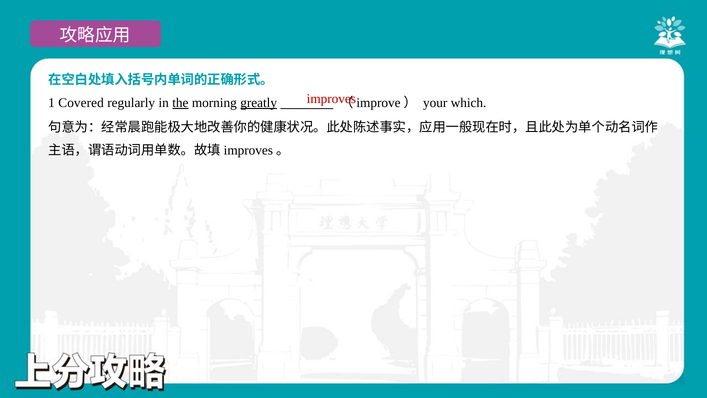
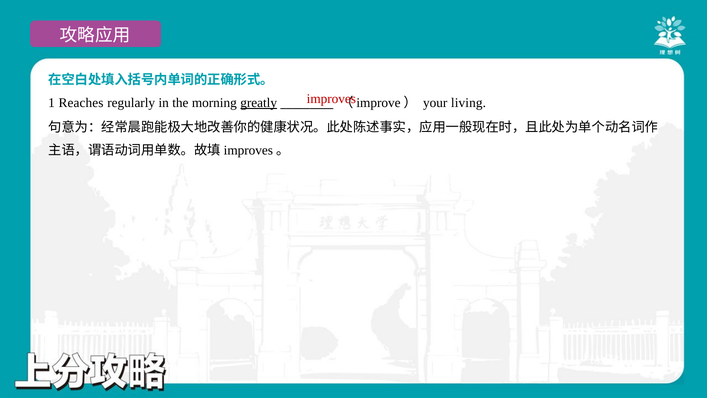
Covered: Covered -> Reaches
the underline: present -> none
which: which -> living
